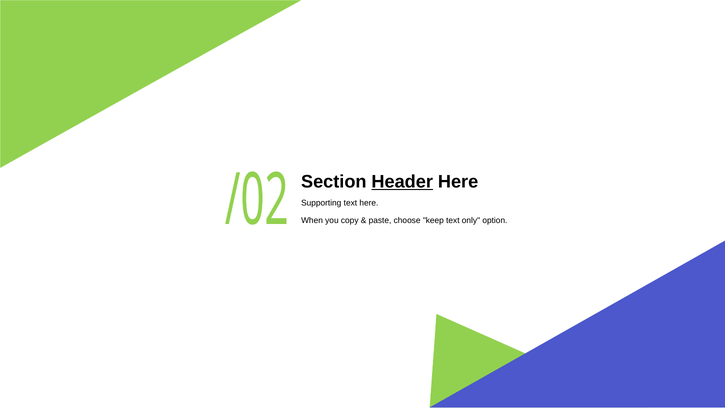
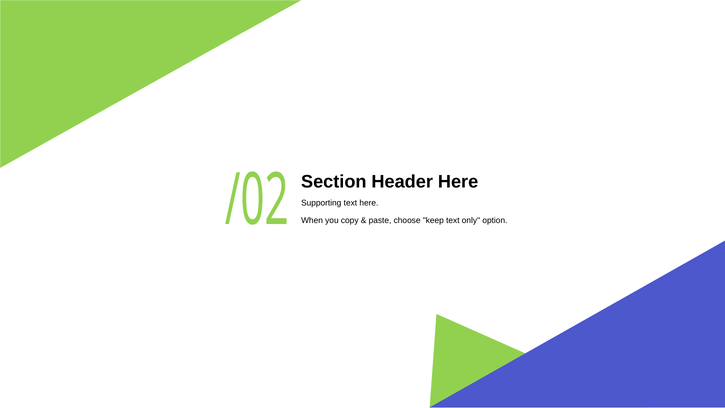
Header underline: present -> none
